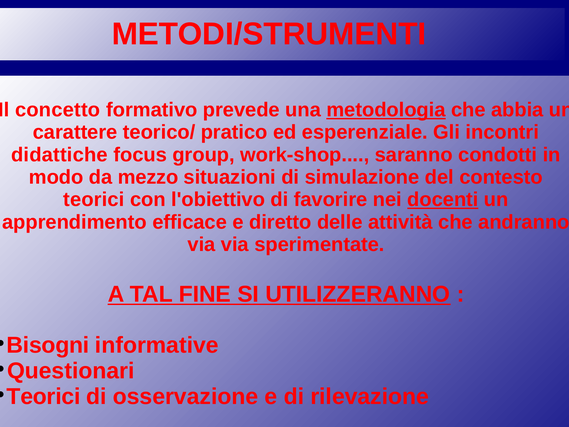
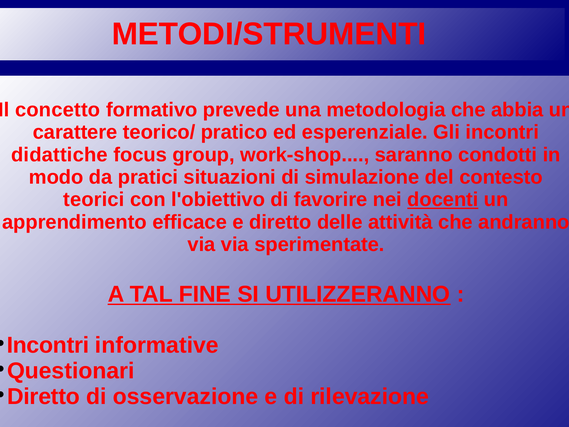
metodologia underline: present -> none
mezzo: mezzo -> pratici
Bisogni at (48, 345): Bisogni -> Incontri
Teorici at (43, 396): Teorici -> Diretto
